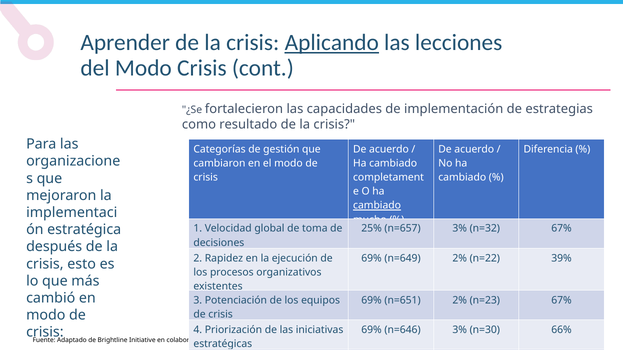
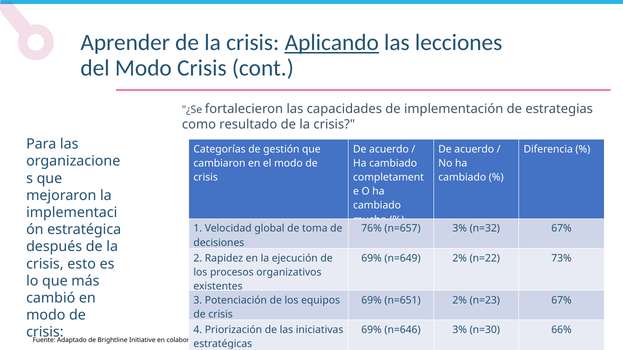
cambiado at (377, 206) underline: present -> none
25%: 25% -> 76%
39%: 39% -> 73%
